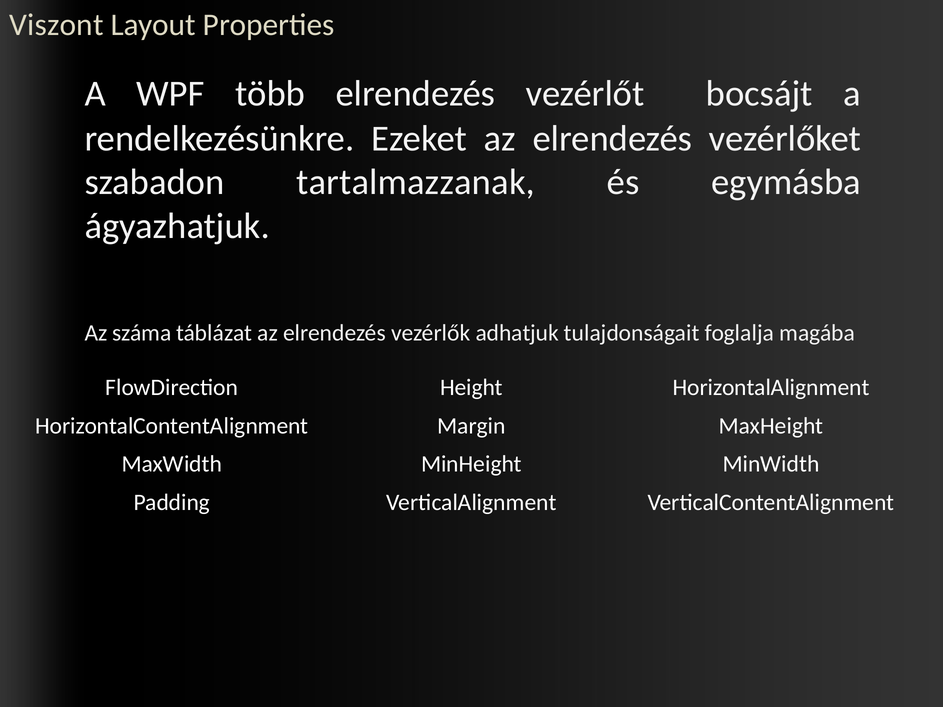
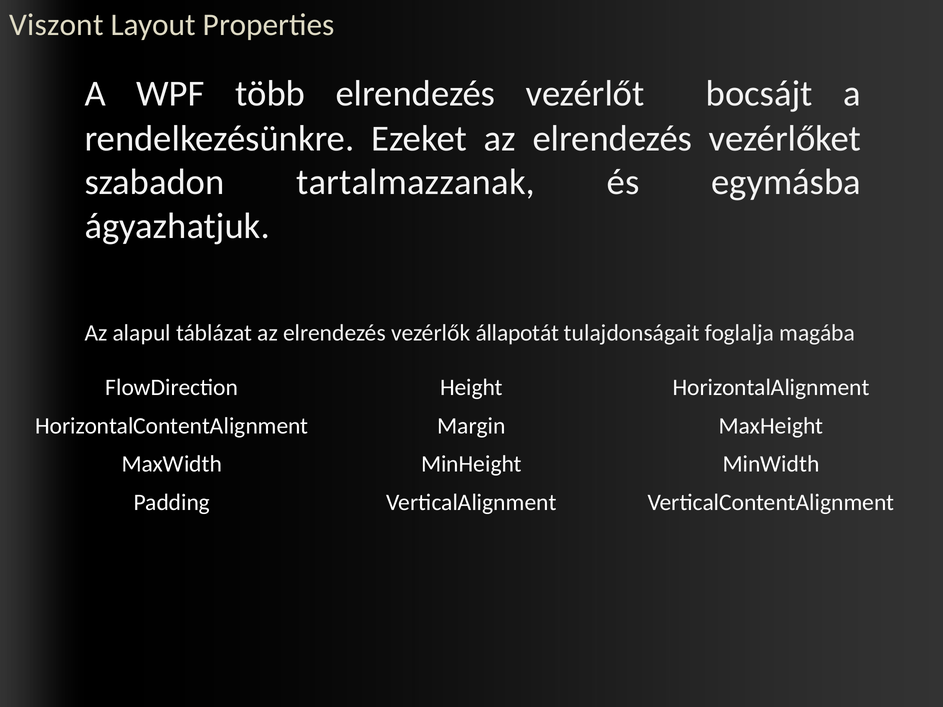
száma: száma -> alapul
adhatjuk: adhatjuk -> állapotát
